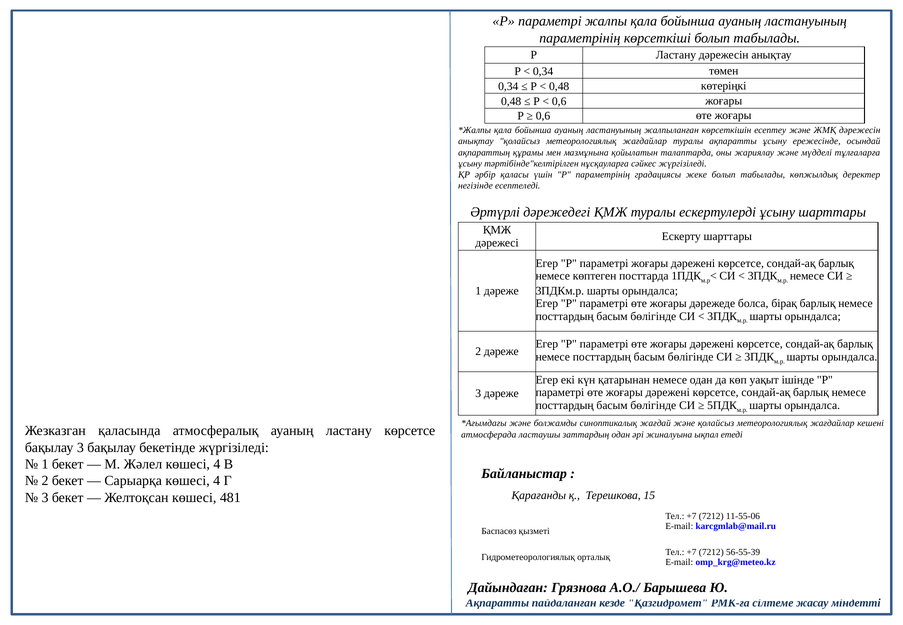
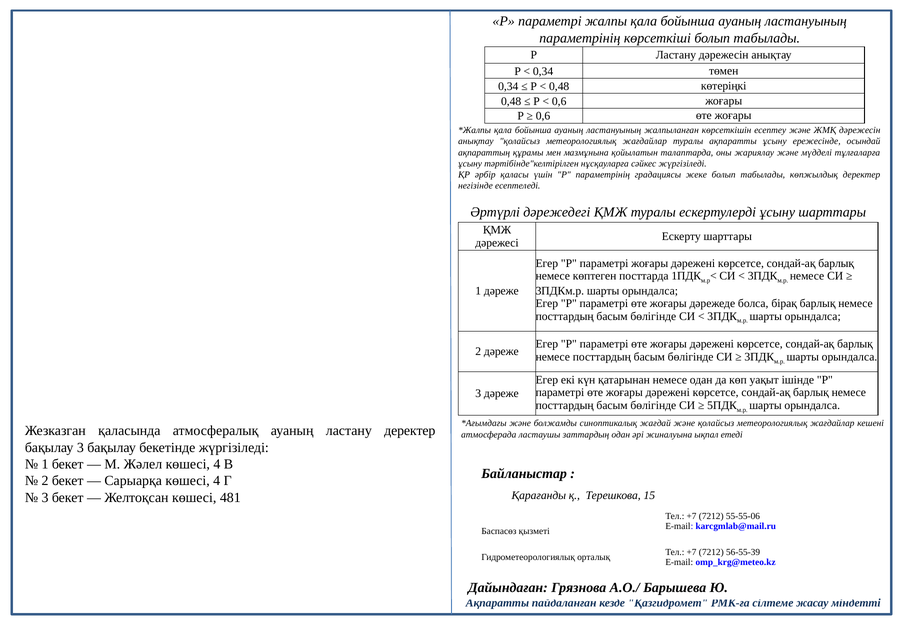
ластану көрсетсе: көрсетсе -> деректер
11-55-06: 11-55-06 -> 55-55-06
